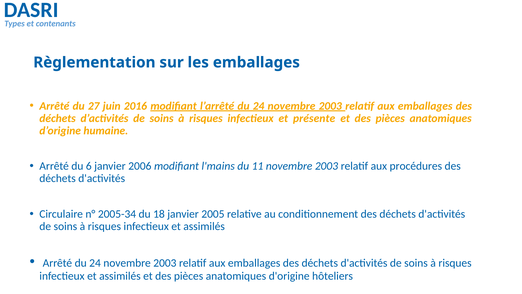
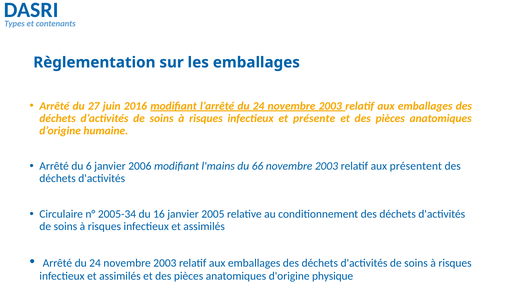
11: 11 -> 66
procédures: procédures -> présentent
18: 18 -> 16
hôteliers: hôteliers -> physique
